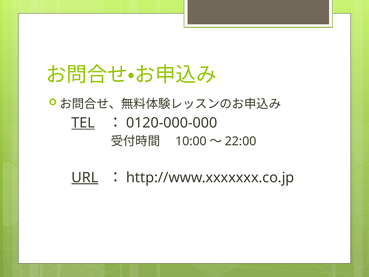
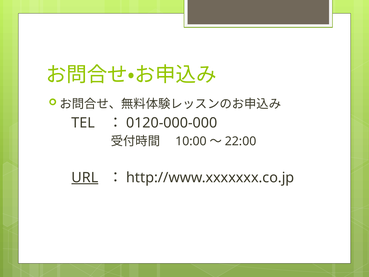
TEL underline: present -> none
